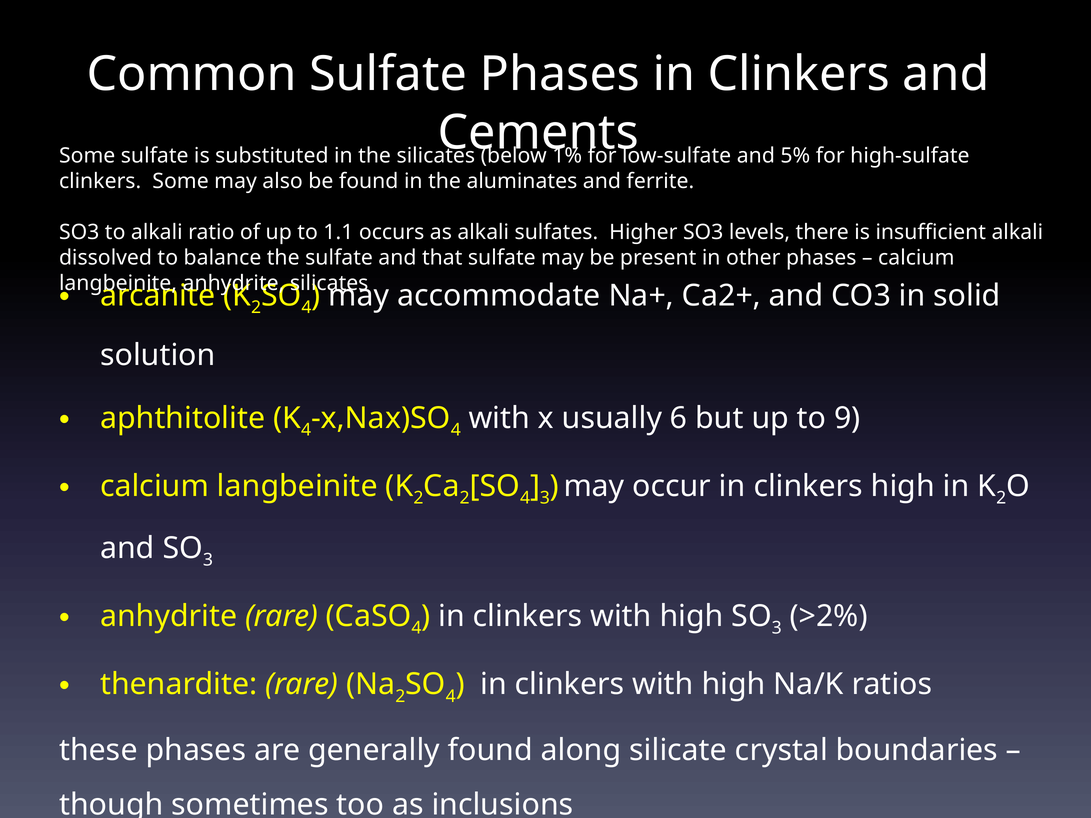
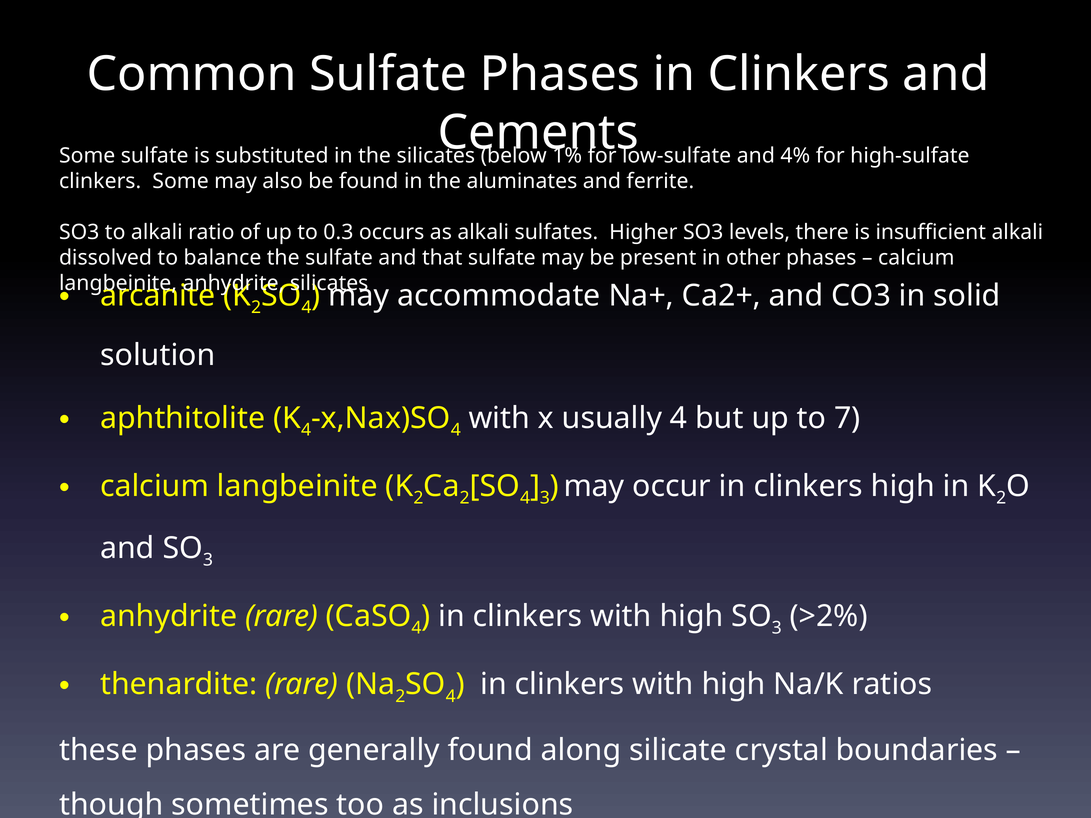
5%: 5% -> 4%
1.1: 1.1 -> 0.3
usually 6: 6 -> 4
9: 9 -> 7
